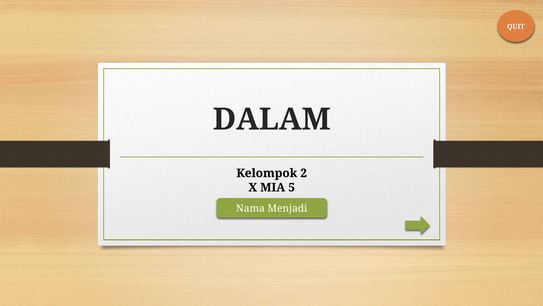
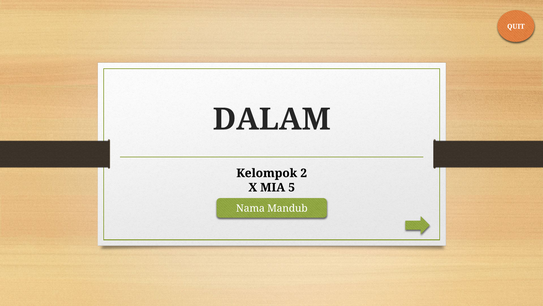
Menjadi: Menjadi -> Mandub
